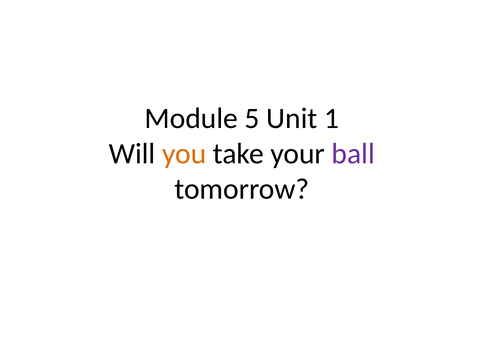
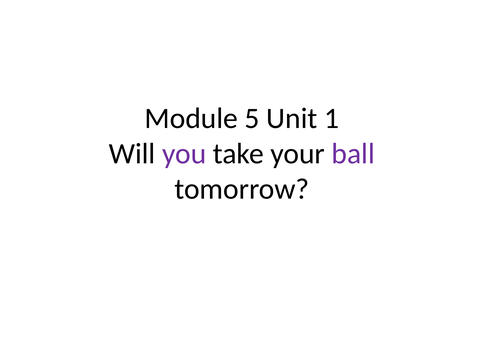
you colour: orange -> purple
